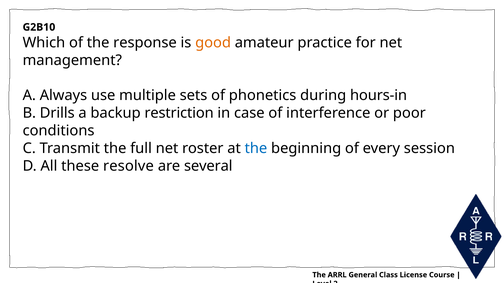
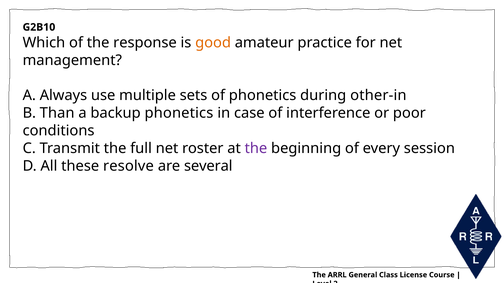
hours-in: hours-in -> other-in
Drills: Drills -> Than
backup restriction: restriction -> phonetics
the at (256, 149) colour: blue -> purple
